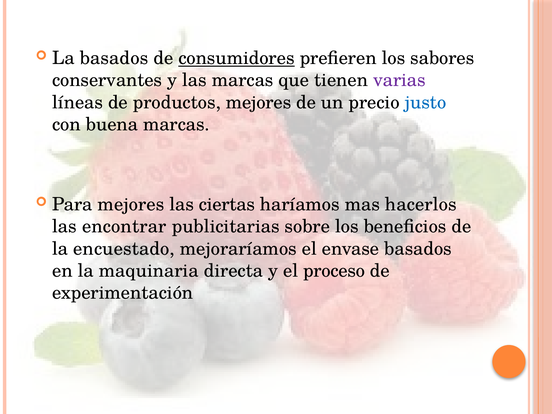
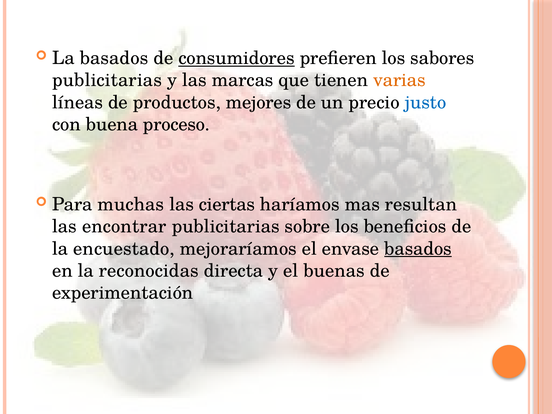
conservantes at (107, 80): conservantes -> publicitarias
varias colour: purple -> orange
buena marcas: marcas -> proceso
Para mejores: mejores -> muchas
hacerlos: hacerlos -> resultan
basados at (418, 249) underline: none -> present
maquinaria: maquinaria -> reconocidas
proceso: proceso -> buenas
